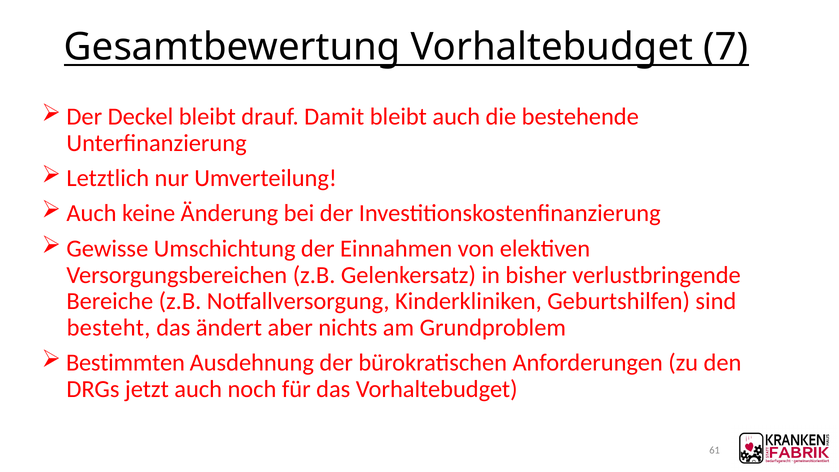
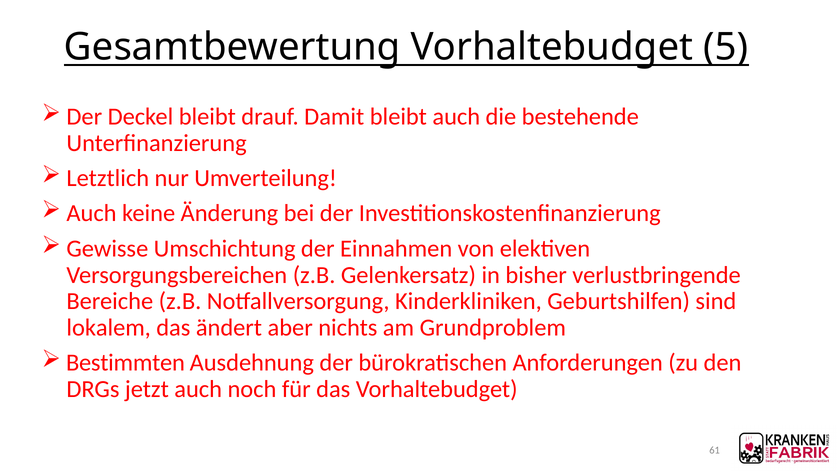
7: 7 -> 5
besteht: besteht -> lokalem
